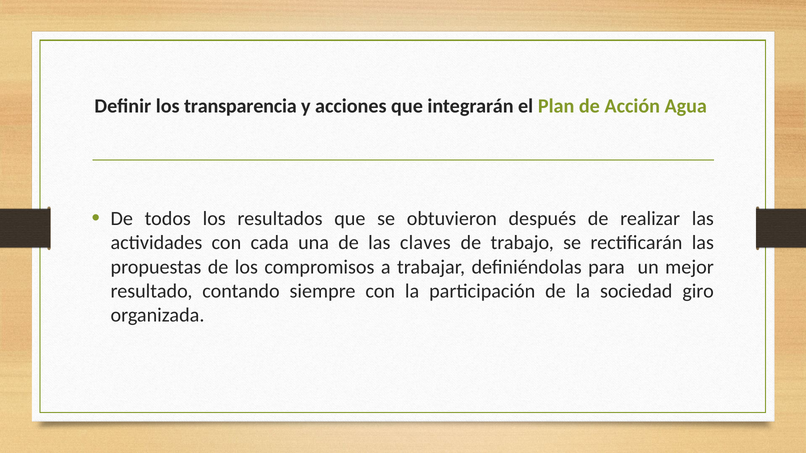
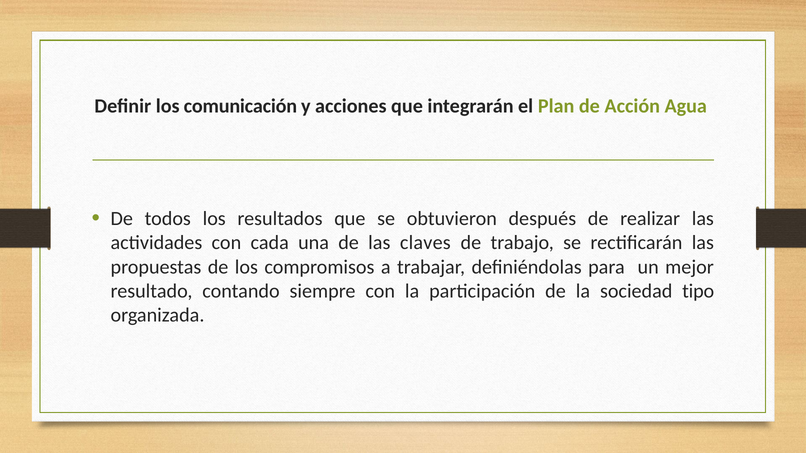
transparencia: transparencia -> comunicación
giro: giro -> tipo
